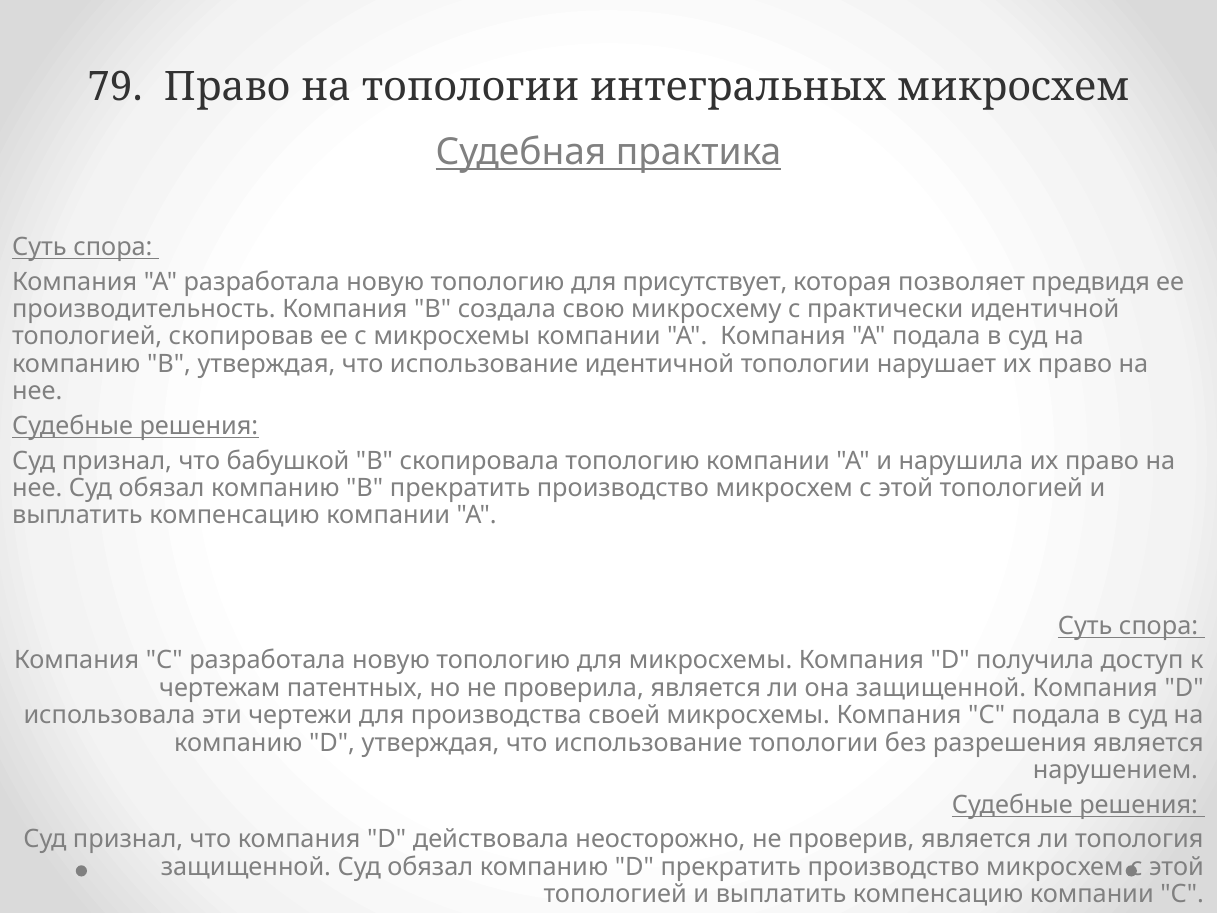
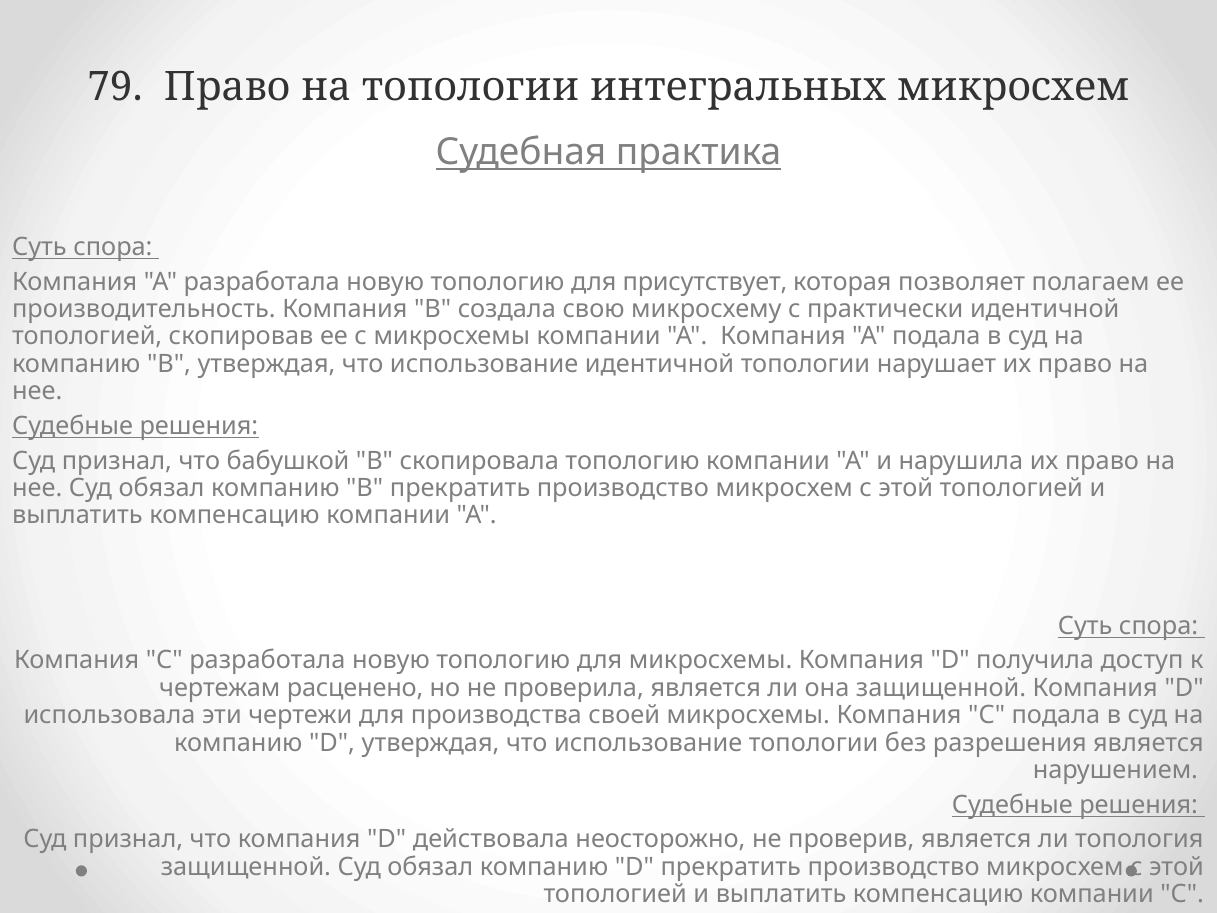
предвидя: предвидя -> полагаем
патентных: патентных -> расценено
